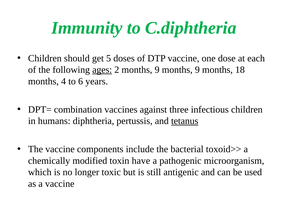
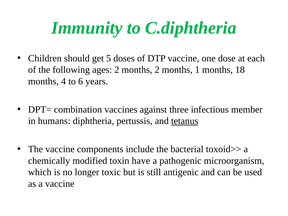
ages underline: present -> none
2 months 9: 9 -> 2
9 at (197, 70): 9 -> 1
infectious children: children -> member
